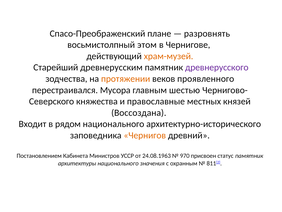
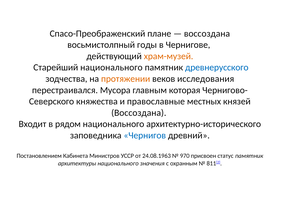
разровнять at (207, 33): разровнять -> воссоздана
этом: этом -> годы
Старейший древнерусским: древнерусским -> национального
древнерусского colour: purple -> blue
проявленного: проявленного -> исследования
шестью: шестью -> которая
Чернигов colour: orange -> blue
